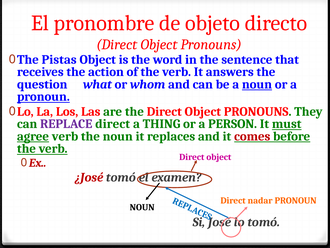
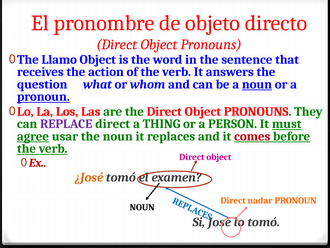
Pistas: Pistas -> Llamo
agree verb: verb -> usar
¿José colour: red -> orange
